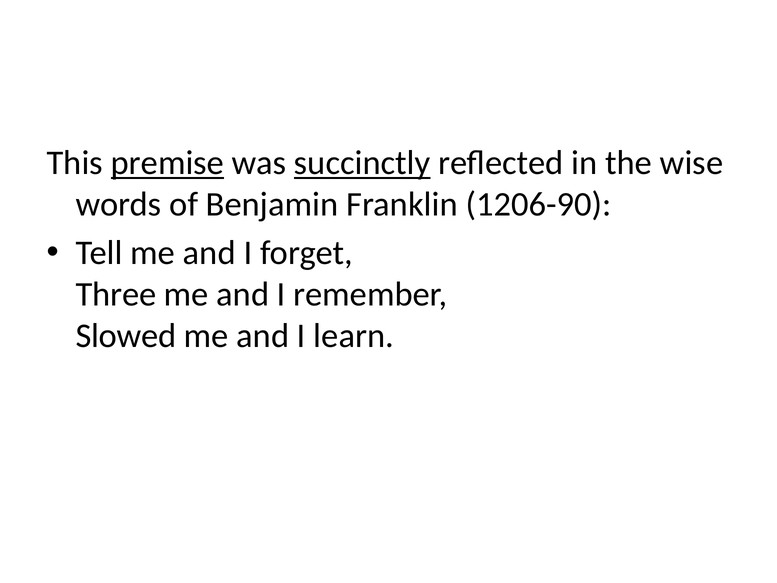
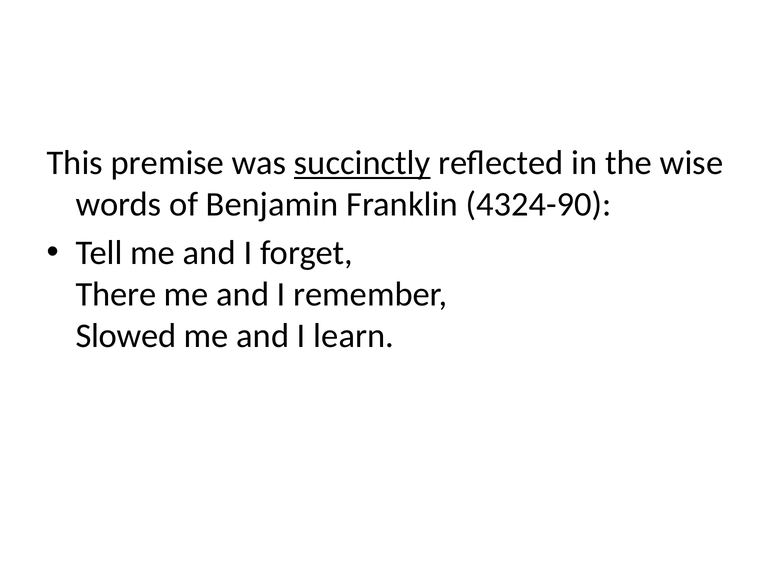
premise underline: present -> none
1206-90: 1206-90 -> 4324-90
Three: Three -> There
